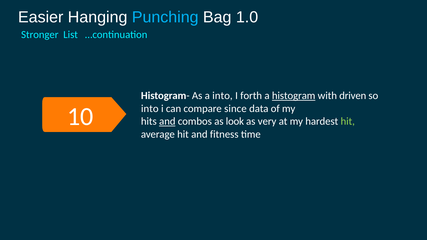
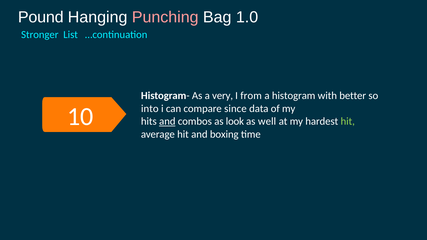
Easier: Easier -> Pound
Punching colour: light blue -> pink
a into: into -> very
forth: forth -> from
histogram underline: present -> none
driven: driven -> better
very: very -> well
fitness: fitness -> boxing
